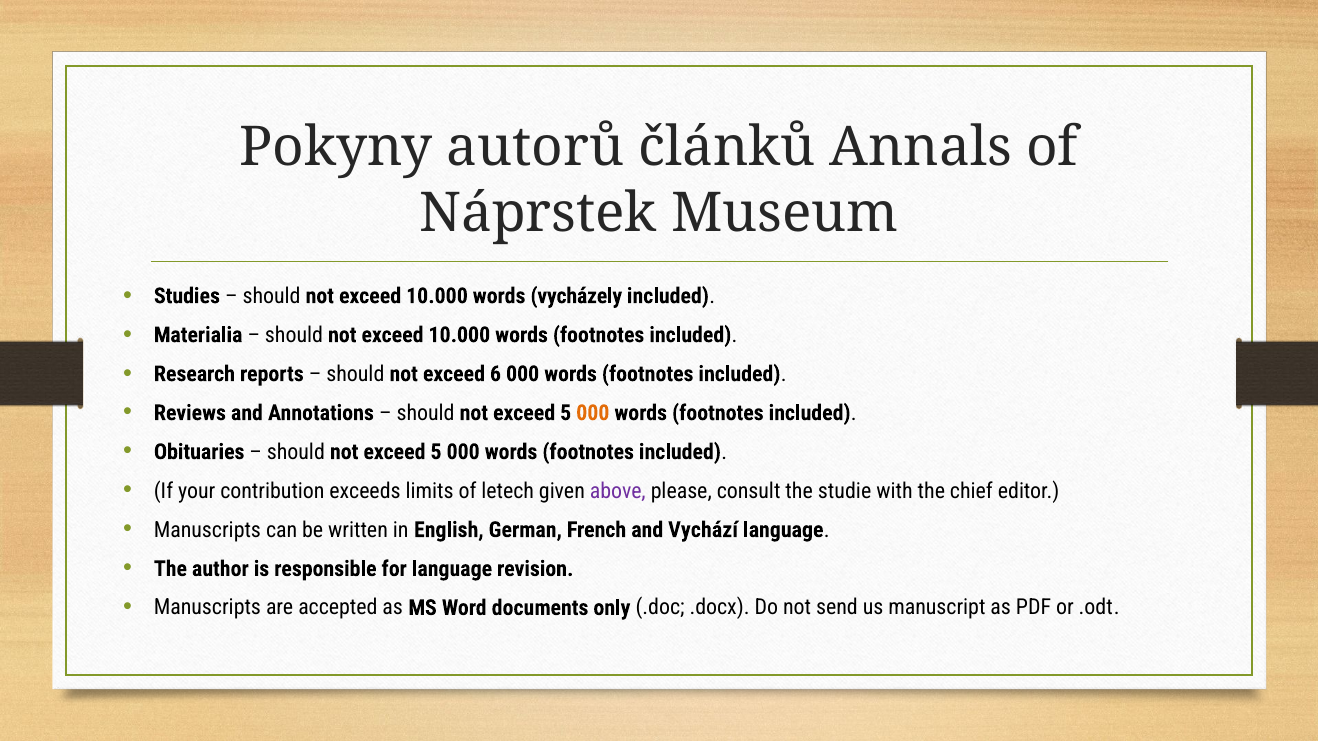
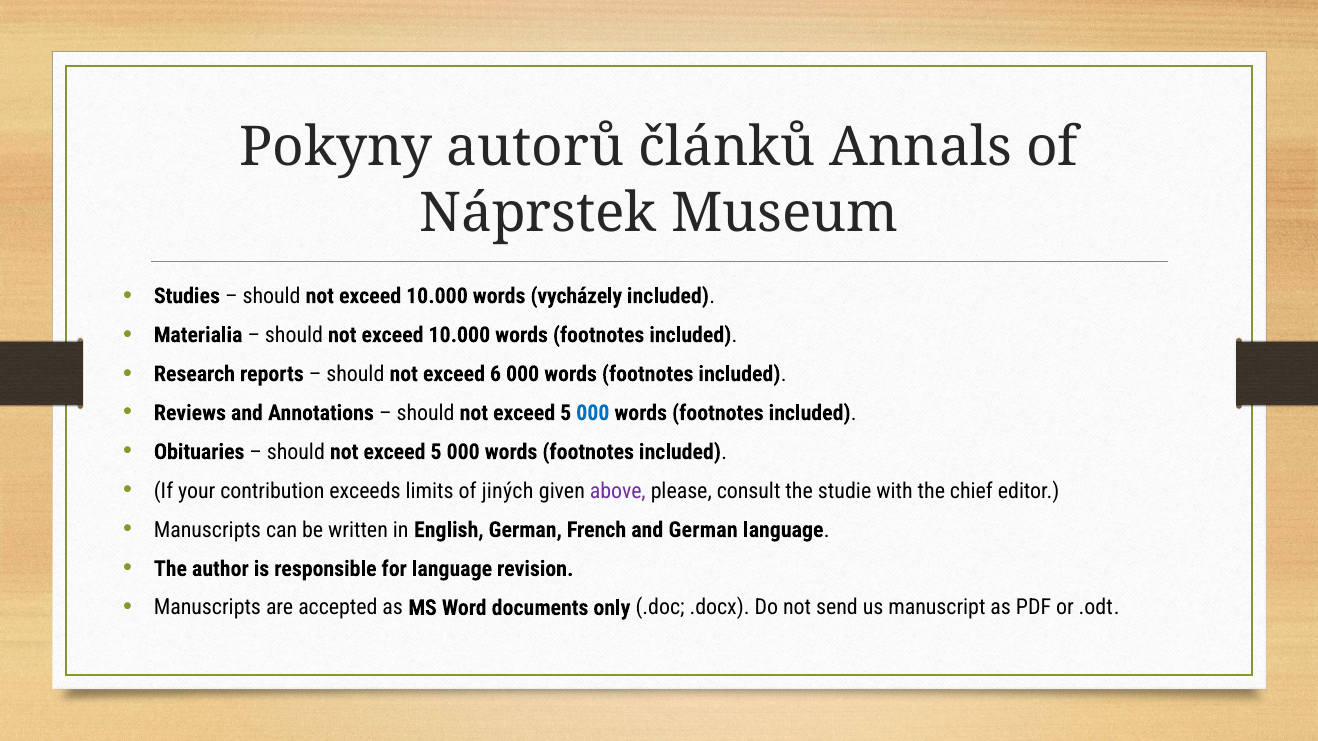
000 at (593, 413) colour: orange -> blue
letech: letech -> jiných
and Vychází: Vychází -> German
